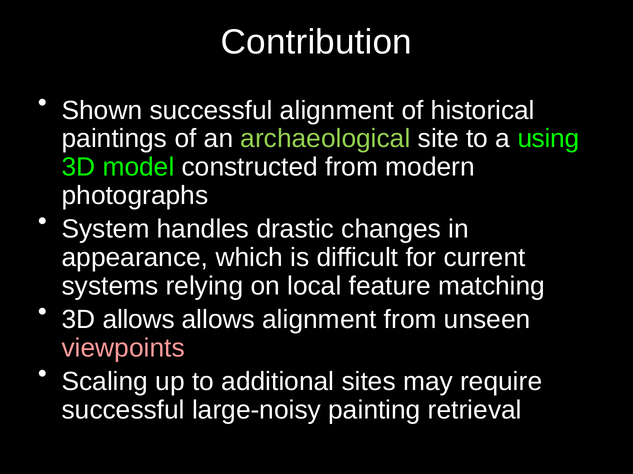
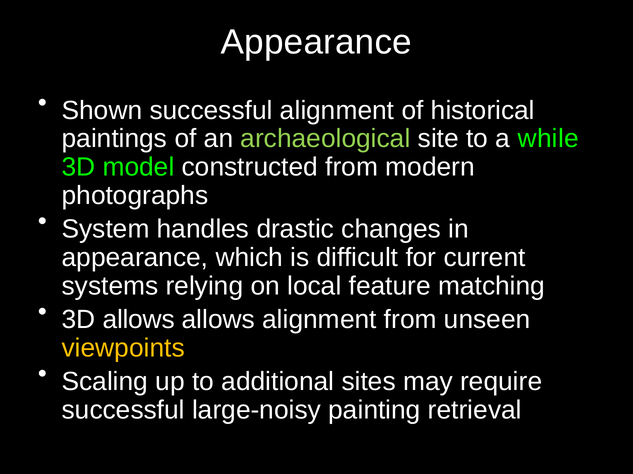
Contribution at (316, 42): Contribution -> Appearance
using: using -> while
viewpoints colour: pink -> yellow
